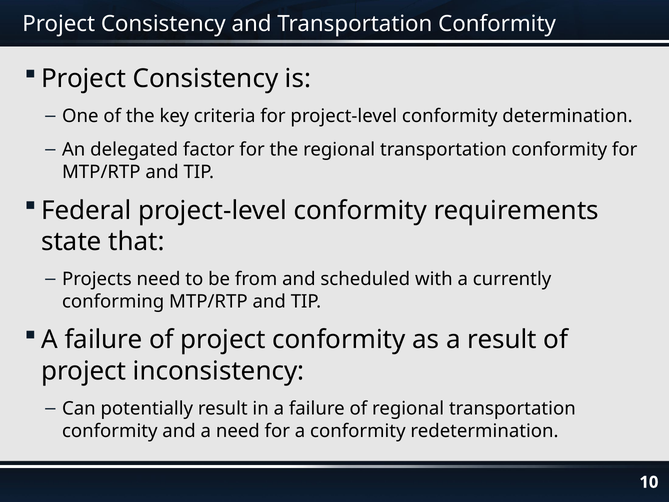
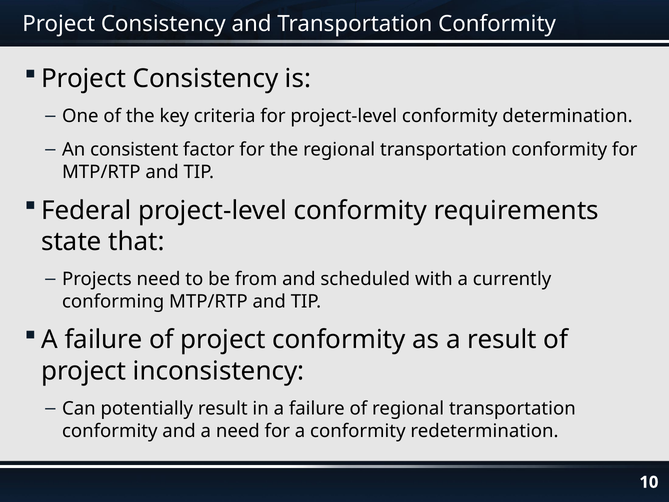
delegated: delegated -> consistent
